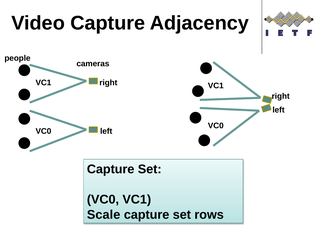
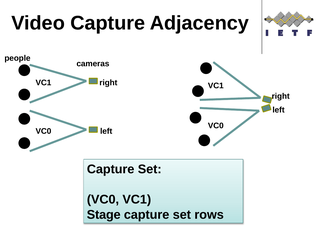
Scale: Scale -> Stage
